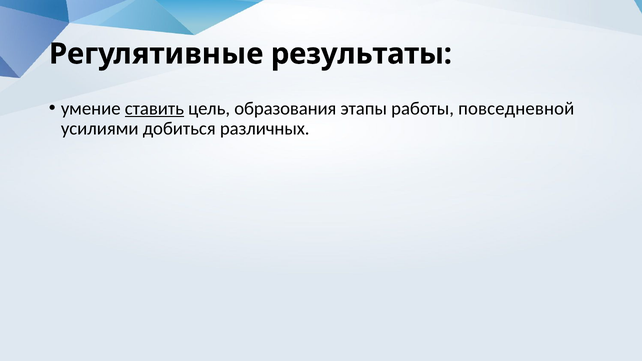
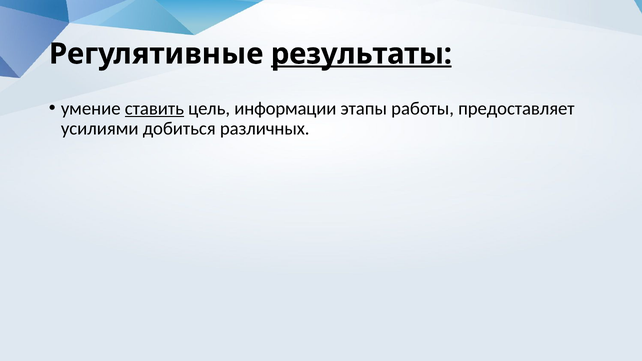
результаты underline: none -> present
образования: образования -> информации
повседневной: повседневной -> предоставляет
